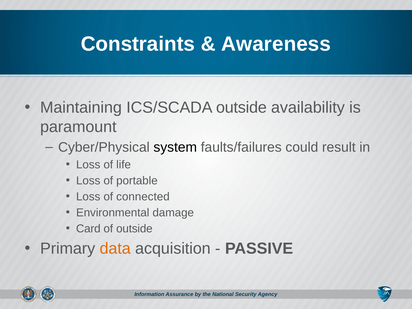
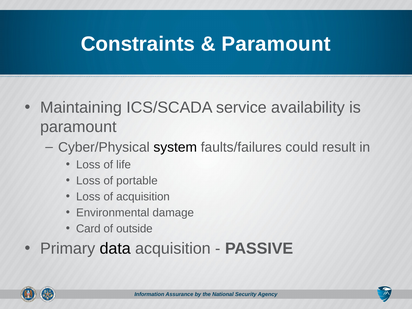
Awareness at (276, 44): Awareness -> Paramount
ICS/SCADA outside: outside -> service
of connected: connected -> acquisition
data colour: orange -> black
